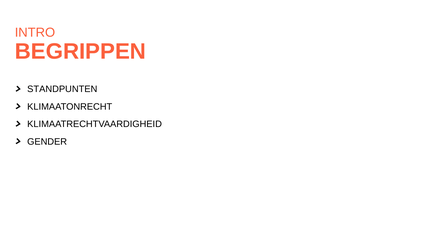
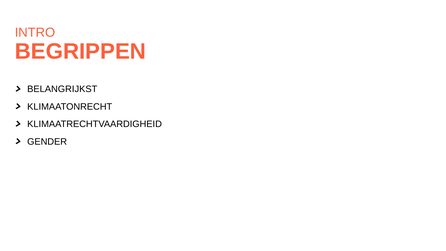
STANDPUNTEN: STANDPUNTEN -> BELANGRIJKST
